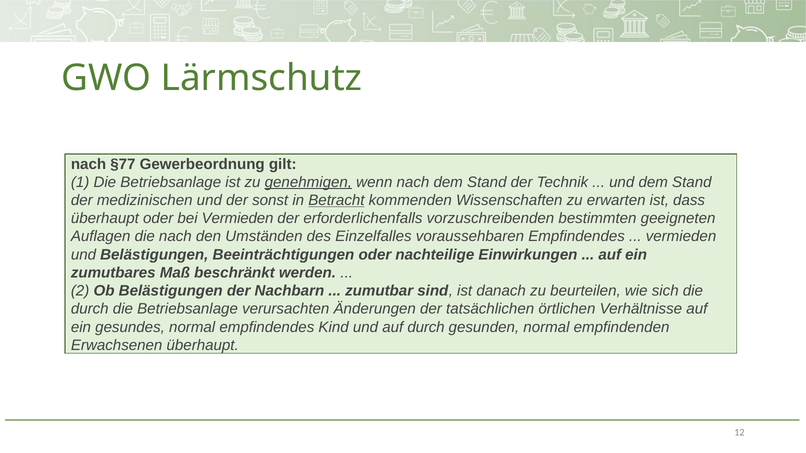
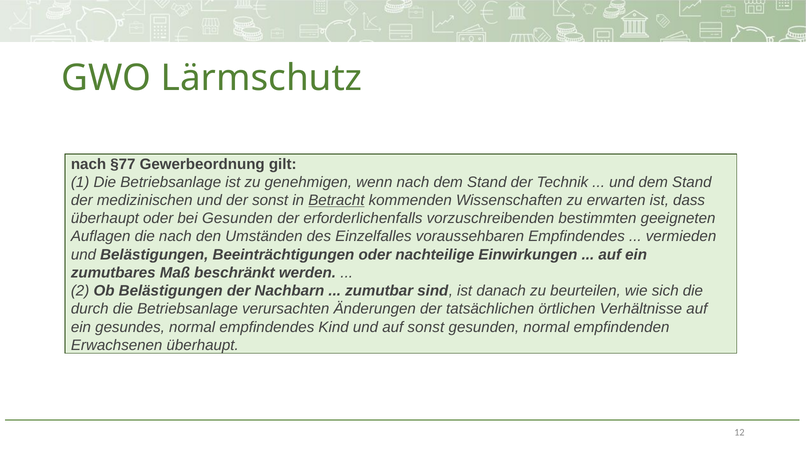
genehmigen underline: present -> none
bei Vermieden: Vermieden -> Gesunden
auf durch: durch -> sonst
